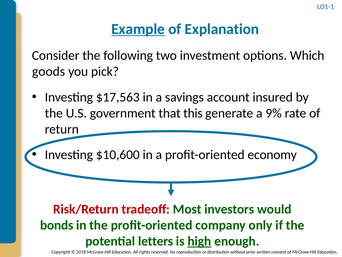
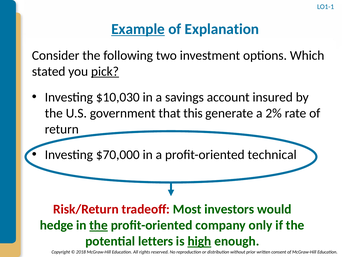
goods: goods -> stated
pick underline: none -> present
$17,563: $17,563 -> $10,030
9%: 9% -> 2%
$10,600: $10,600 -> $70,000
economy: economy -> technical
bonds: bonds -> hedge
the at (99, 225) underline: none -> present
